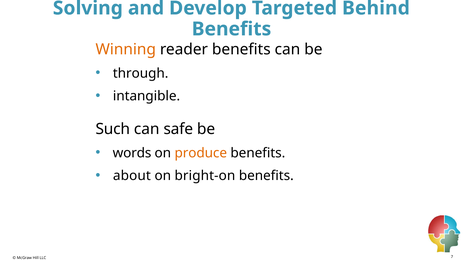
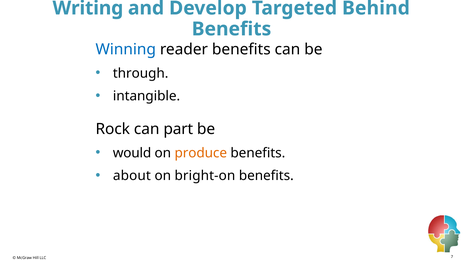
Solving: Solving -> Writing
Winning colour: orange -> blue
Such: Such -> Rock
safe: safe -> part
words: words -> would
